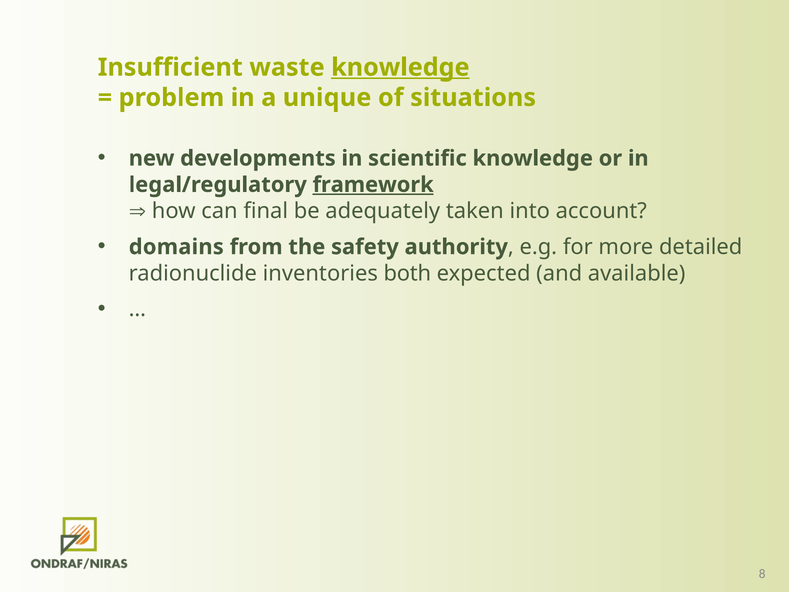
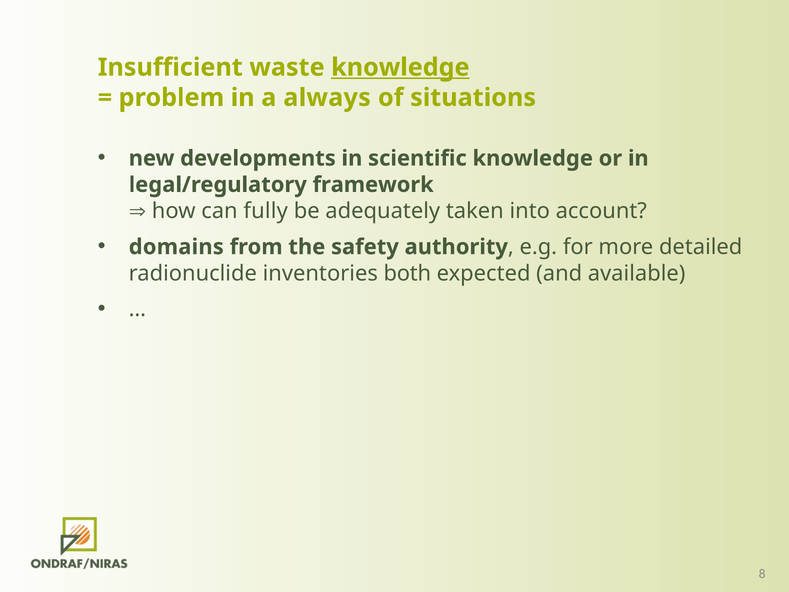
unique: unique -> always
framework underline: present -> none
final: final -> fully
